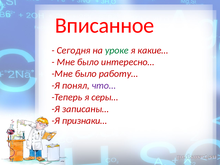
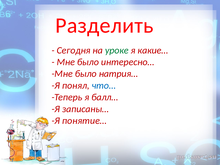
Вписанное: Вписанное -> Разделить
работу…: работу… -> натрия…
что… colour: purple -> blue
серы…: серы… -> балл…
признаки…: признаки… -> понятие…
